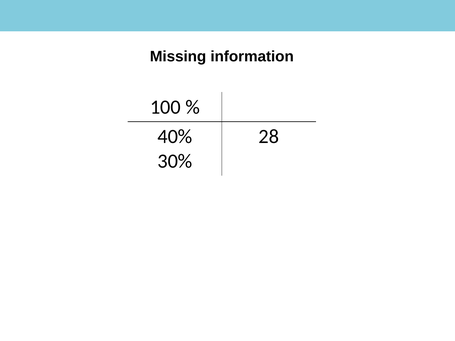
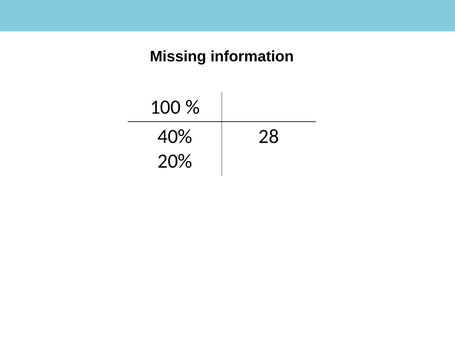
30%: 30% -> 20%
